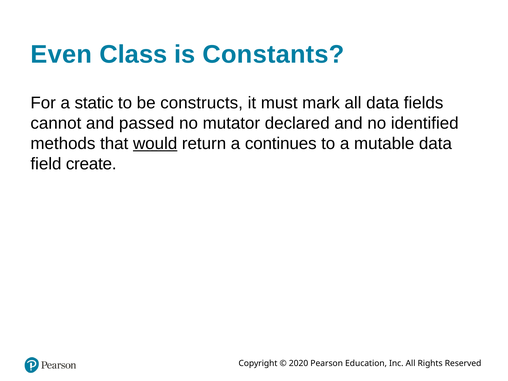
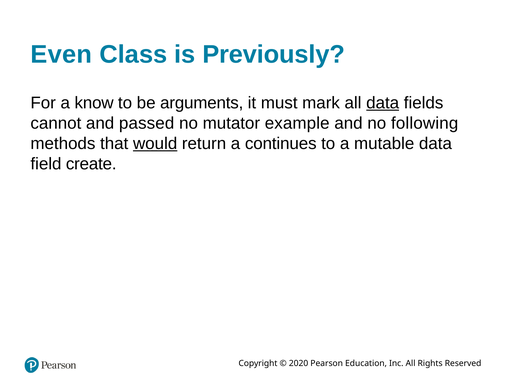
Constants: Constants -> Previously
static: static -> know
constructs: constructs -> arguments
data at (383, 103) underline: none -> present
declared: declared -> example
identified: identified -> following
